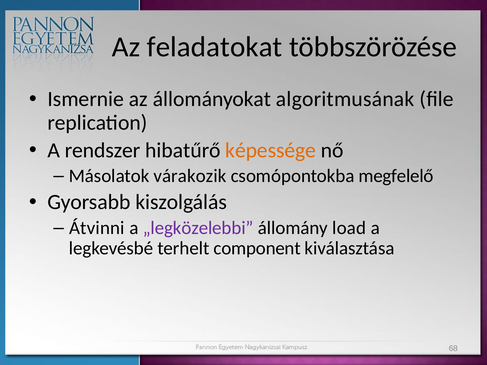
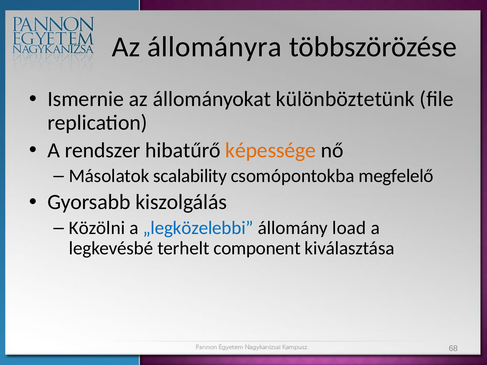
feladatokat: feladatokat -> állományra
algoritmusának: algoritmusának -> különböztetünk
várakozik: várakozik -> scalability
Átvinni: Átvinni -> Közölni
„legközelebbi colour: purple -> blue
